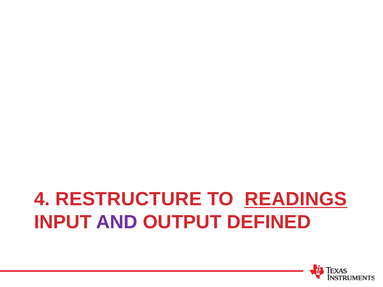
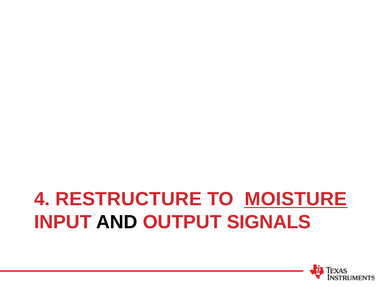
READINGS: READINGS -> MOISTURE
AND colour: purple -> black
DEFINED: DEFINED -> SIGNALS
